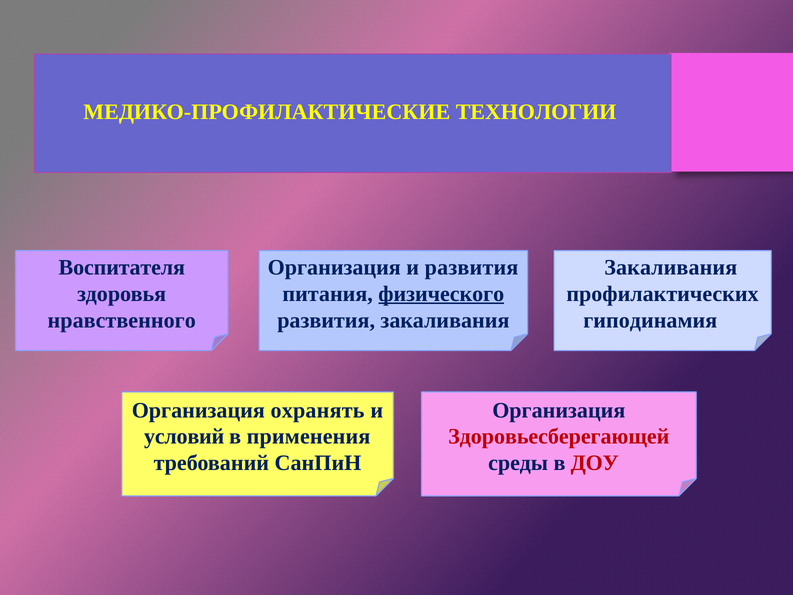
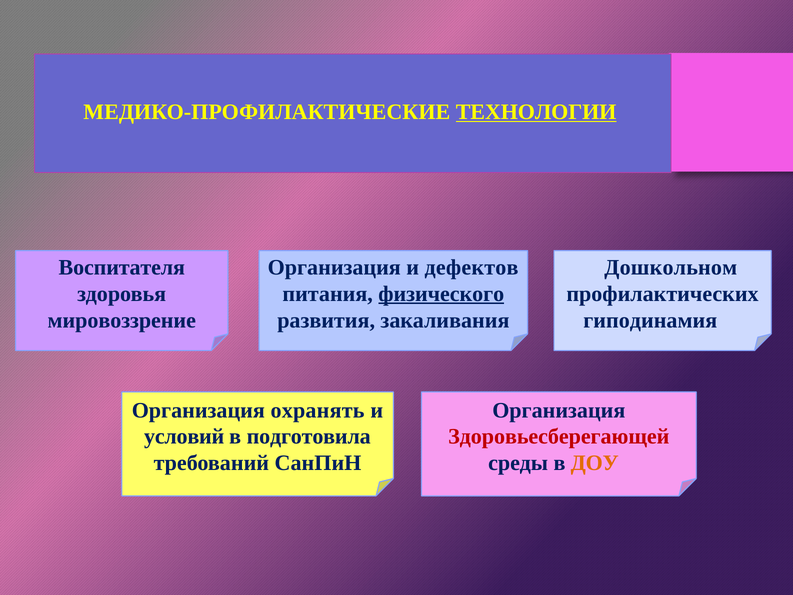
ТЕХНОЛОГИИ underline: none -> present
и развития: развития -> дефектов
Закаливания at (671, 267): Закаливания -> Дошкольном
нравственного: нравственного -> мировоззрение
применения: применения -> подготовила
ДОУ colour: red -> orange
